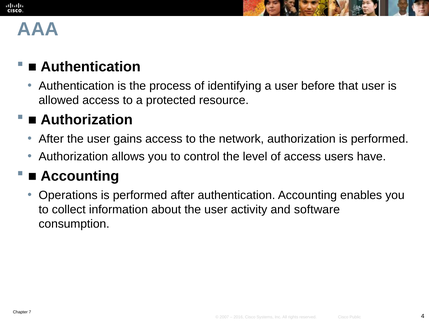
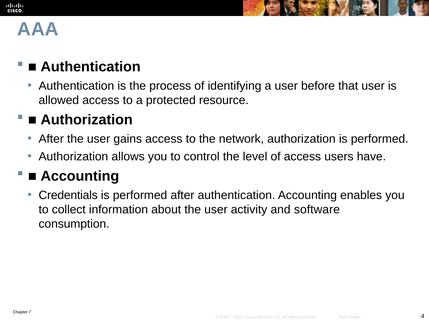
Operations: Operations -> Credentials
